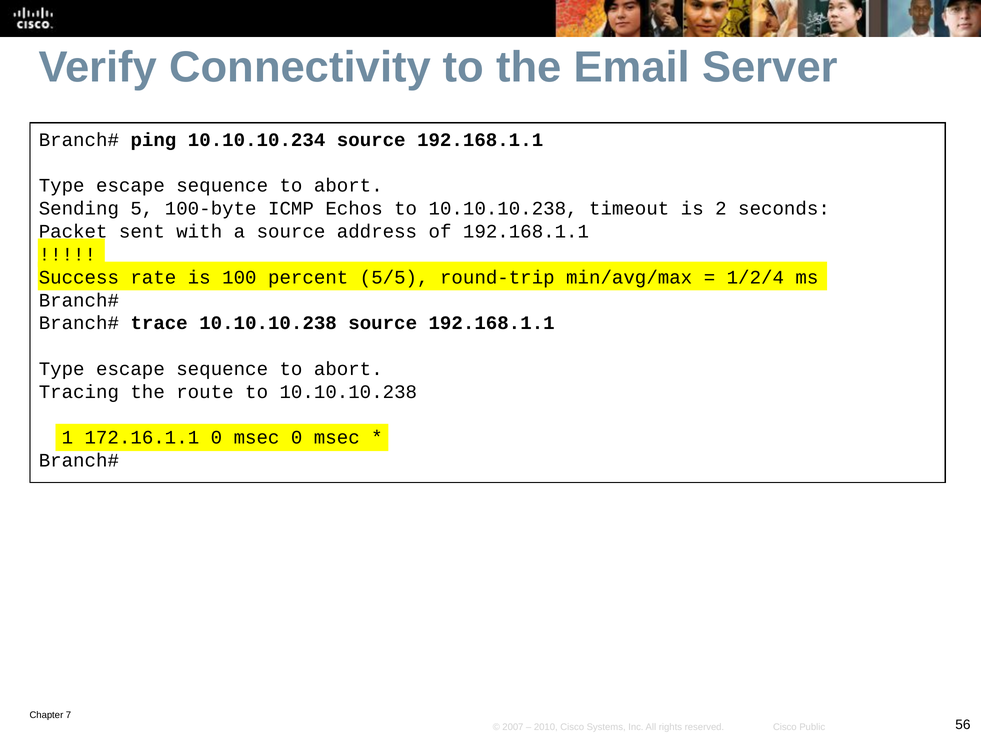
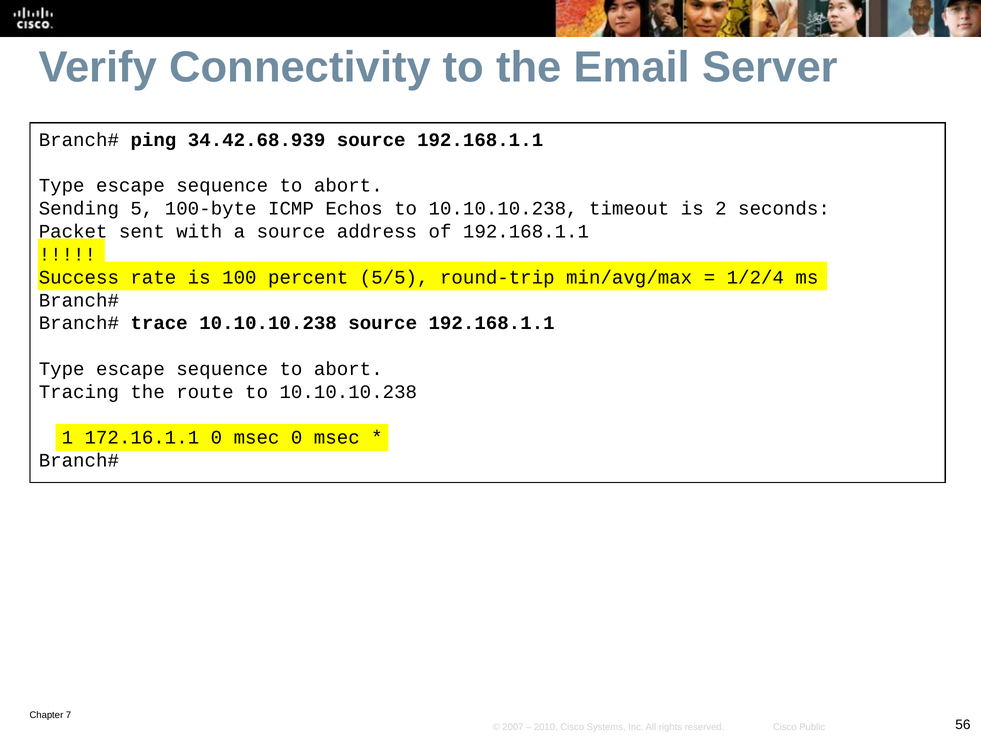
10.10.10.234: 10.10.10.234 -> 34.42.68.939
